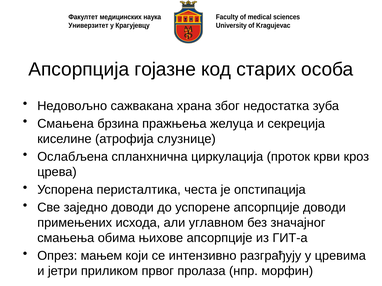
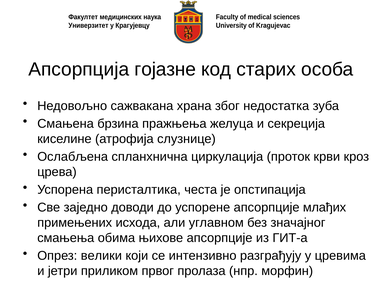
апсорпције доводи: доводи -> млађих
мањем: мањем -> велики
